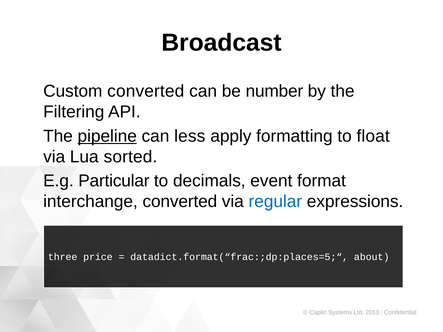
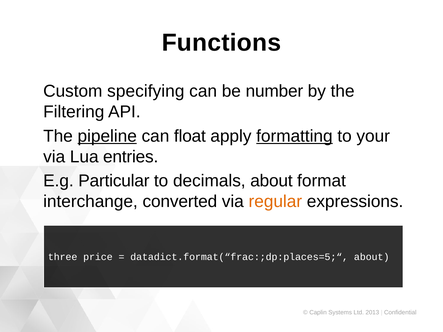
Broadcast: Broadcast -> Functions
Custom converted: converted -> specifying
less: less -> float
formatting underline: none -> present
float: float -> your
sorted: sorted -> entries
decimals event: event -> about
regular colour: blue -> orange
